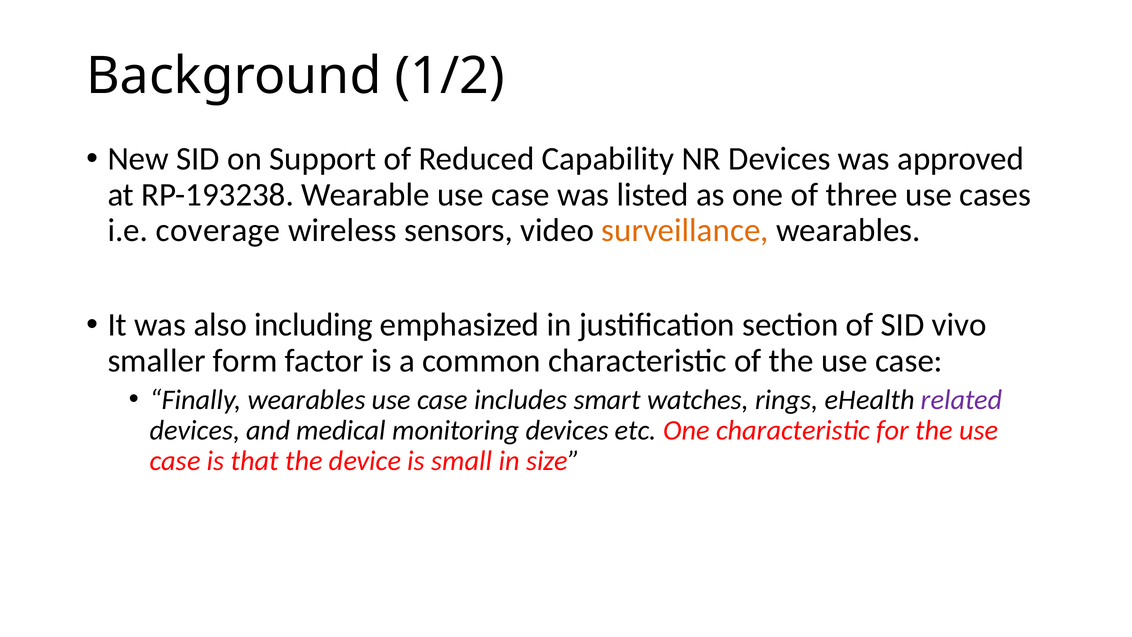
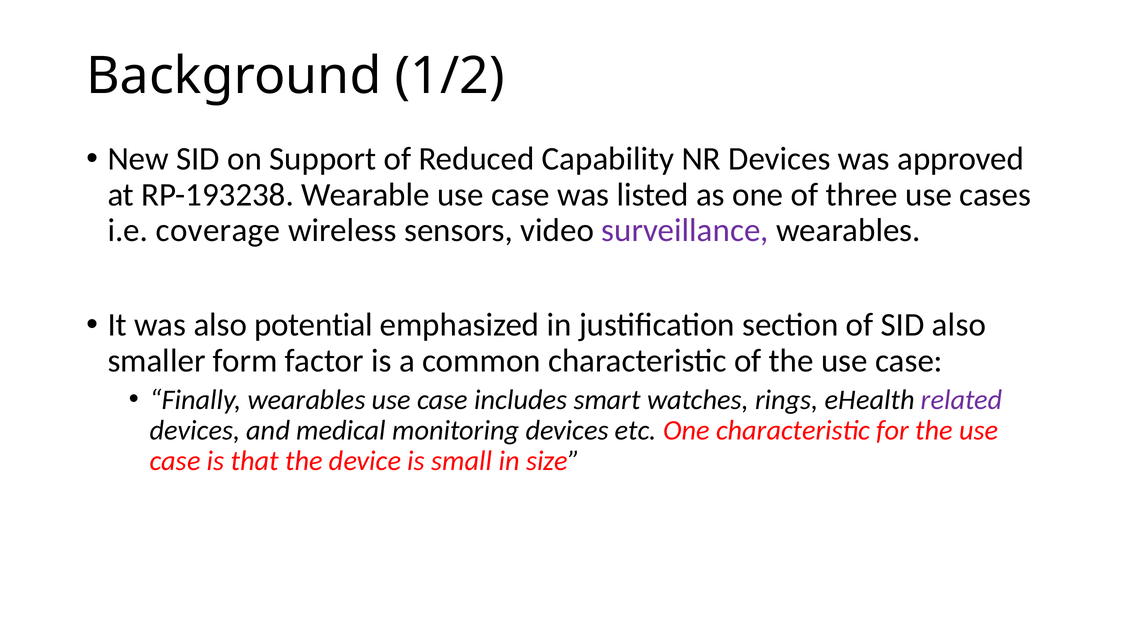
surveillance colour: orange -> purple
including: including -> potential
SID vivo: vivo -> also
